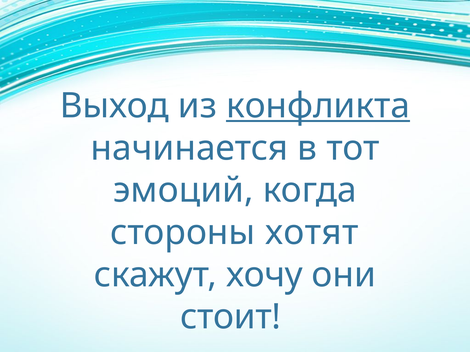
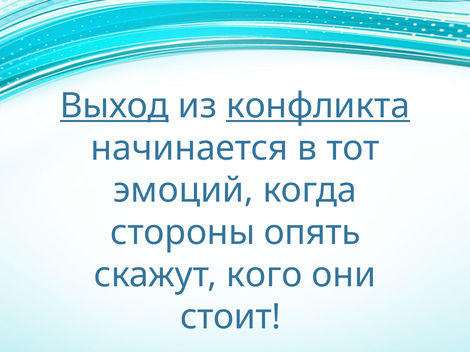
Выход underline: none -> present
хотят: хотят -> опять
хочу: хочу -> кого
